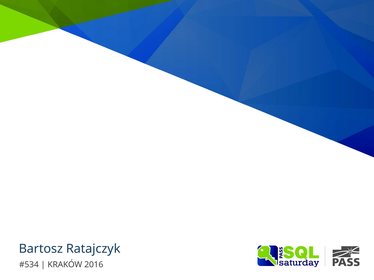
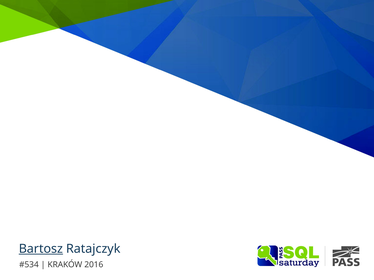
Bartosz underline: none -> present
